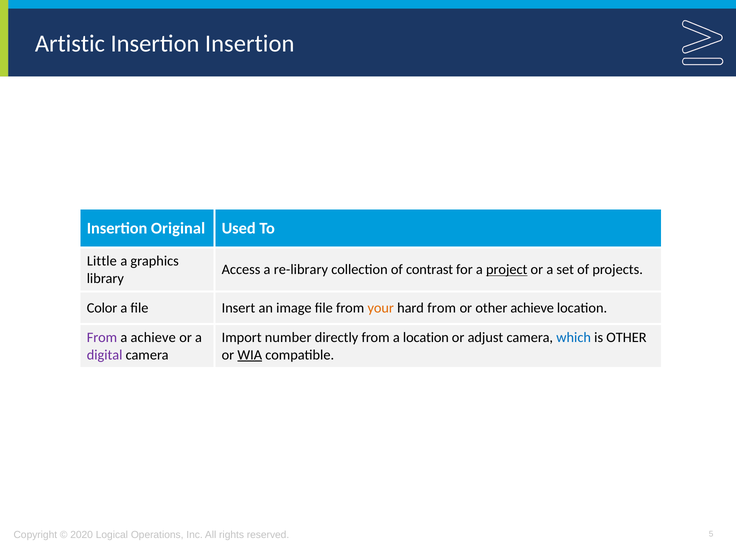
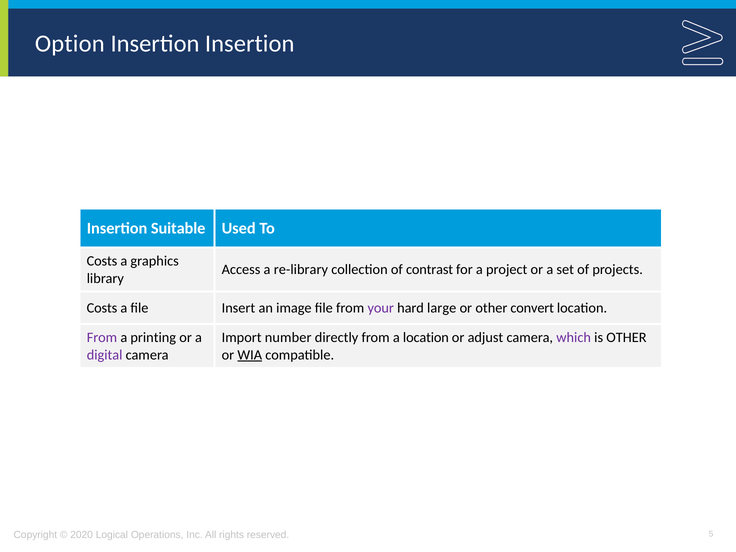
Artistic: Artistic -> Option
Original: Original -> Suitable
Little at (102, 261): Little -> Costs
project underline: present -> none
Color at (102, 308): Color -> Costs
your colour: orange -> purple
hard from: from -> large
other achieve: achieve -> convert
a achieve: achieve -> printing
which colour: blue -> purple
